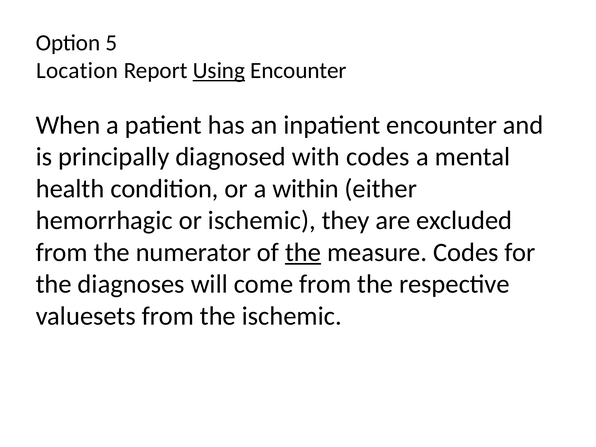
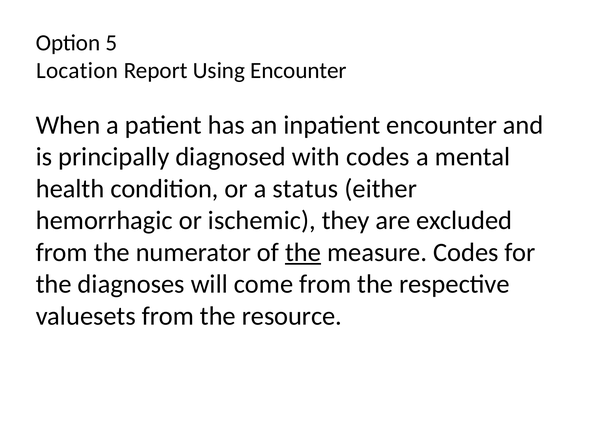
Using underline: present -> none
within: within -> status
the ischemic: ischemic -> resource
